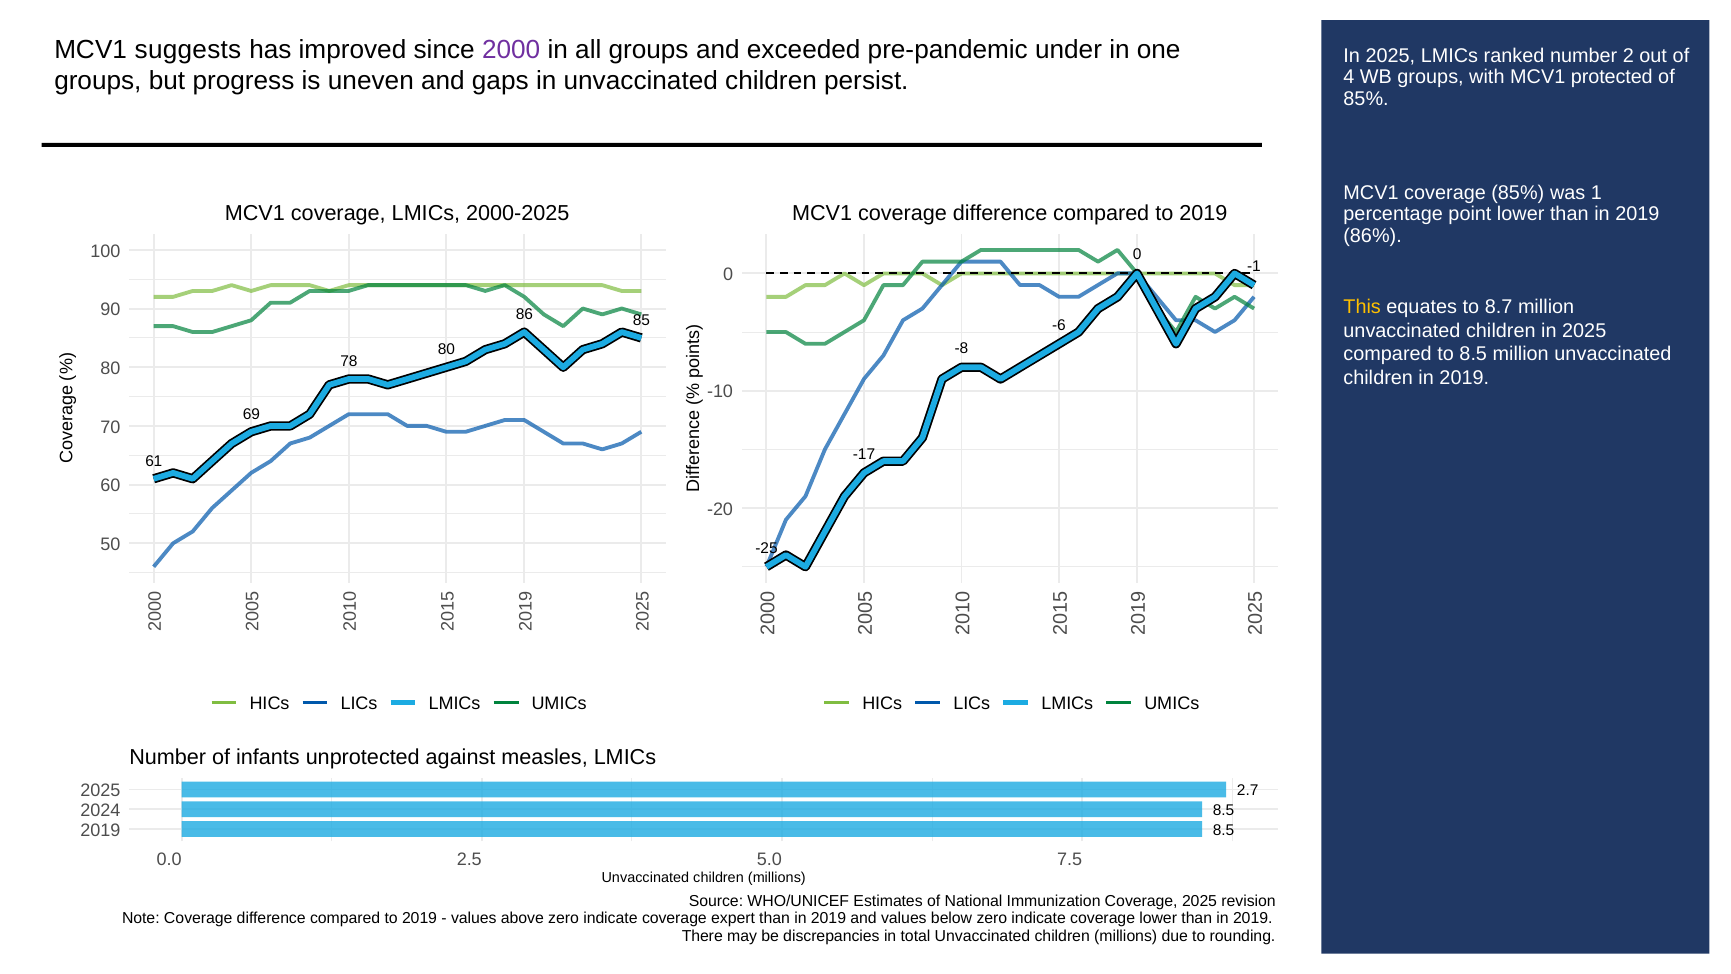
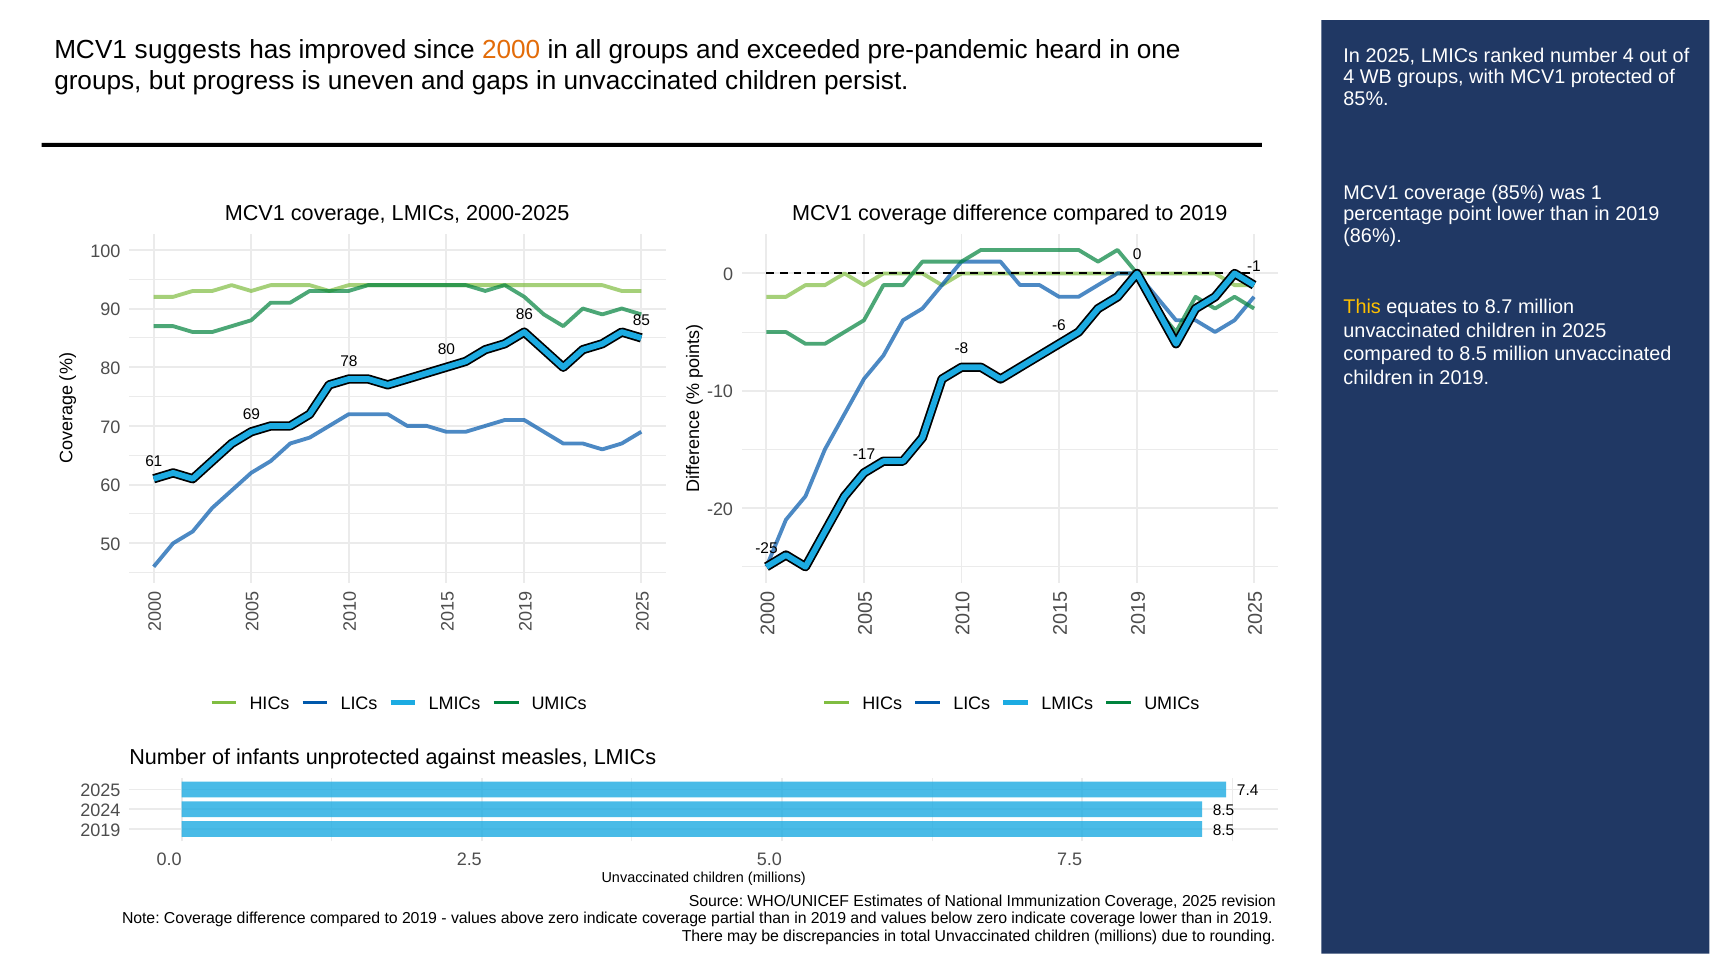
2000 colour: purple -> orange
under: under -> heard
number 2: 2 -> 4
2.7: 2.7 -> 7.4
expert: expert -> partial
